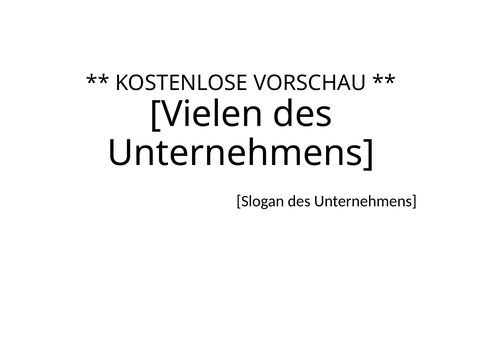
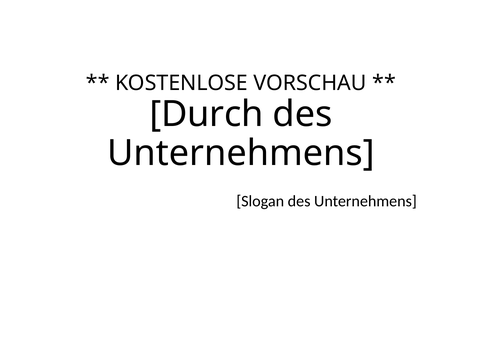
Vielen: Vielen -> Durch
